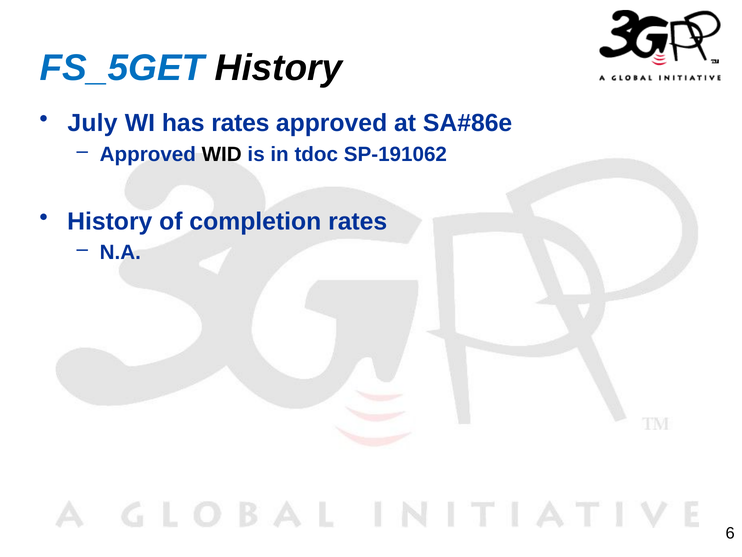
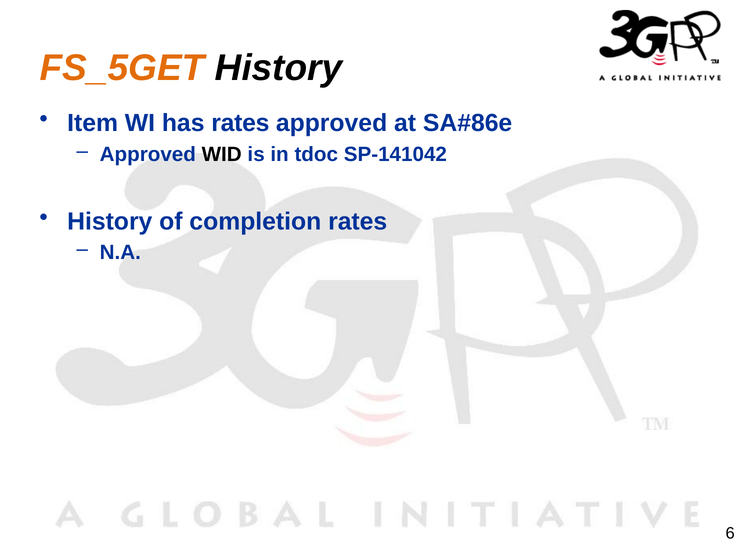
FS_5GET colour: blue -> orange
July: July -> Item
SP-191062: SP-191062 -> SP-141042
